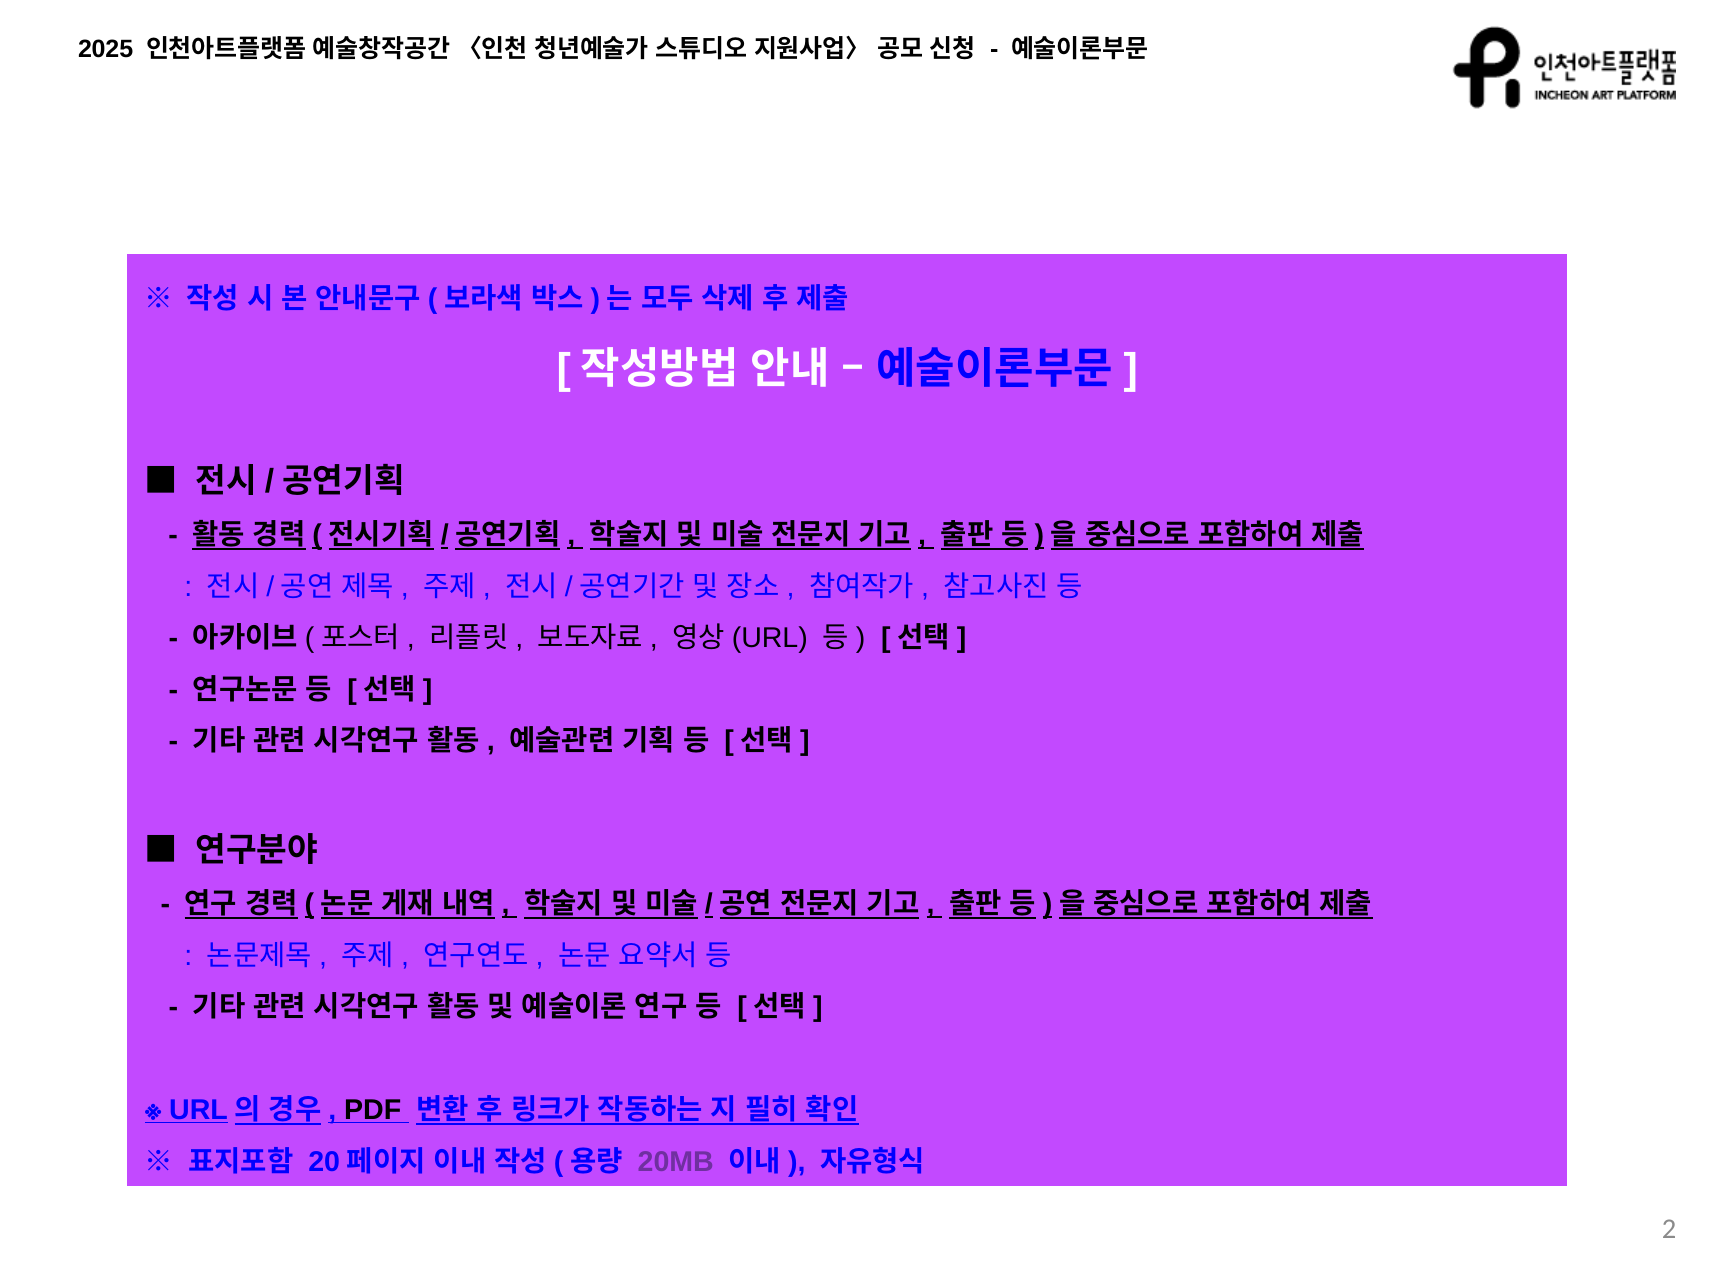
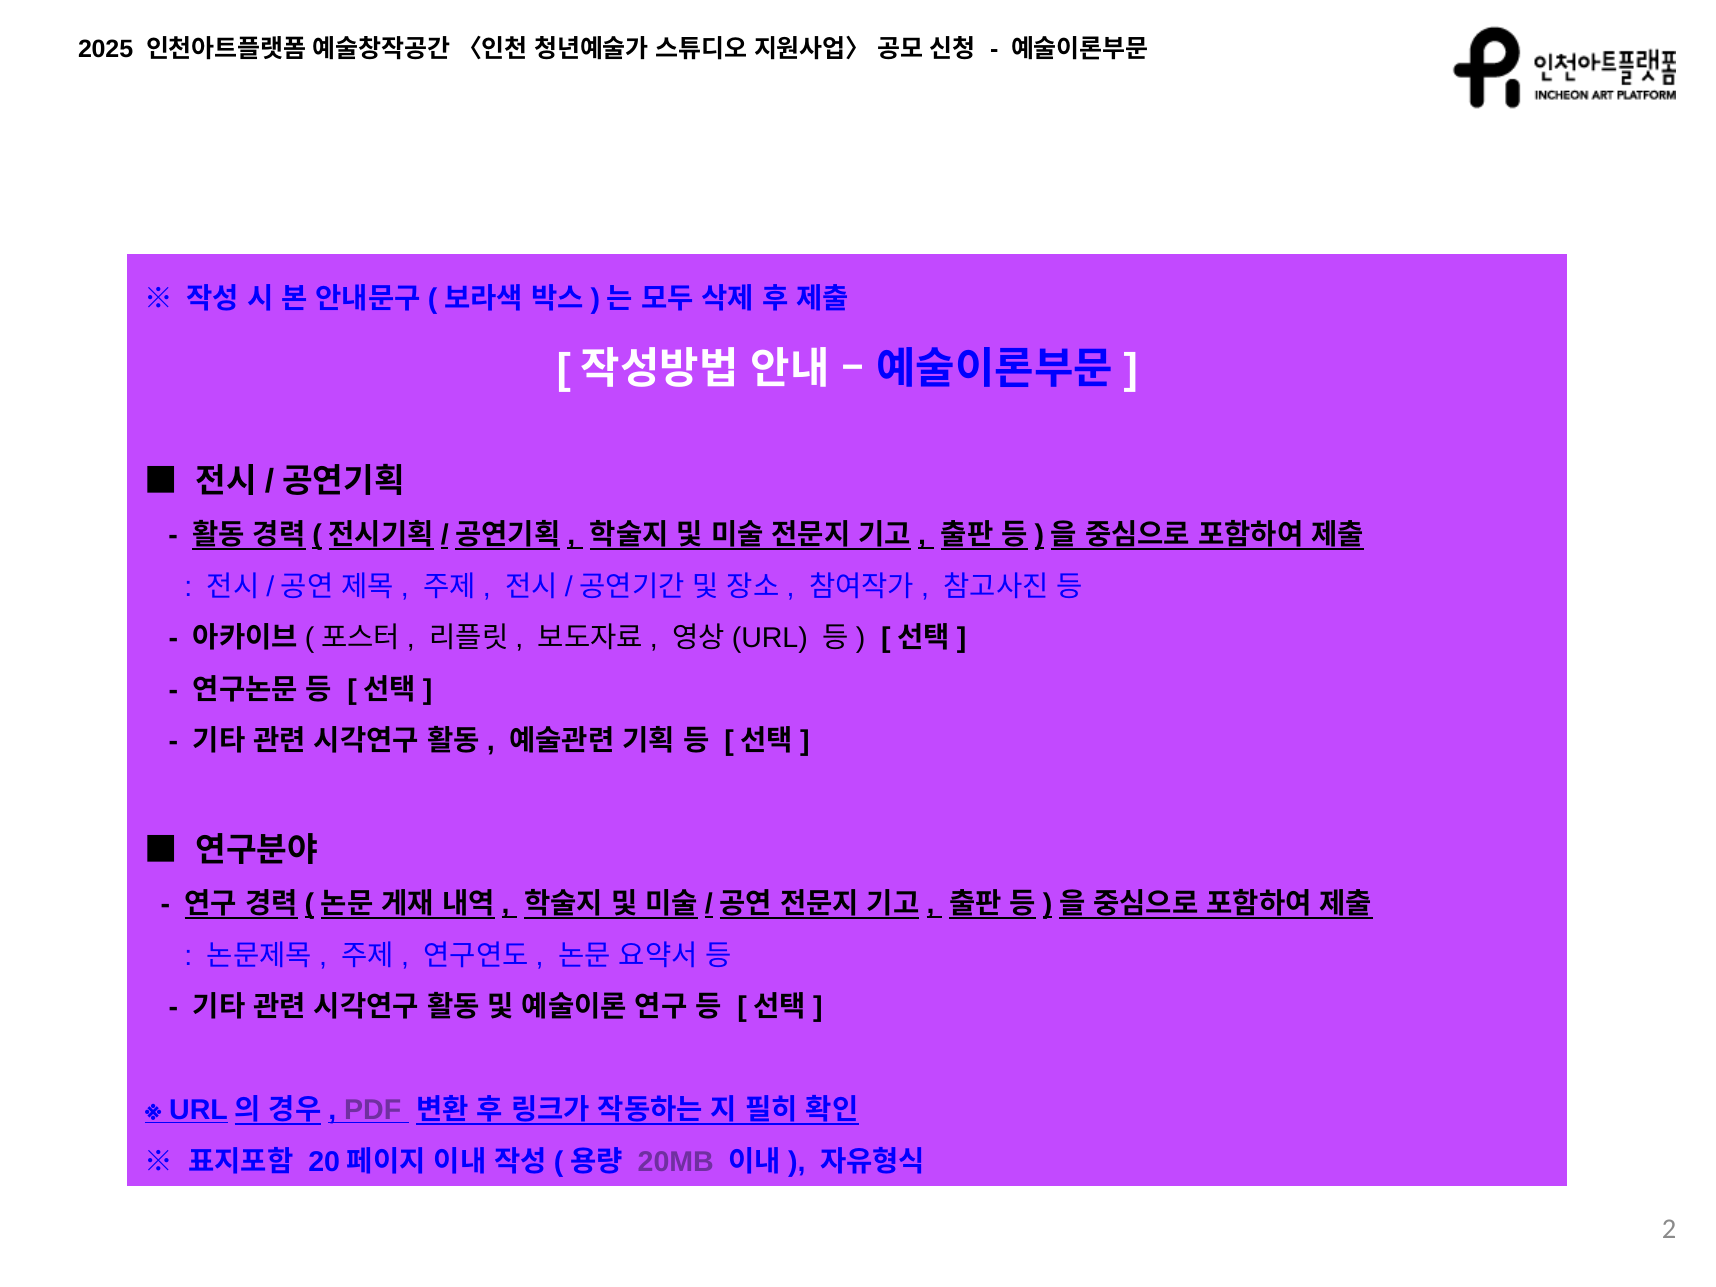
PDF colour: black -> purple
